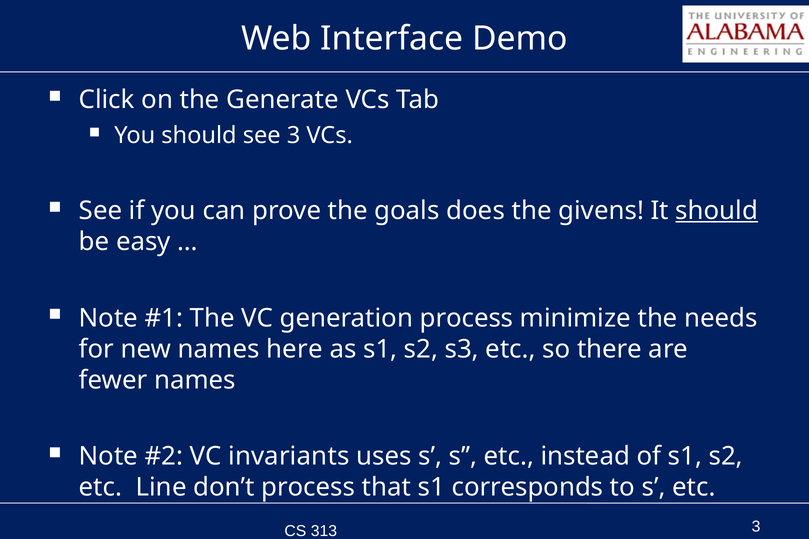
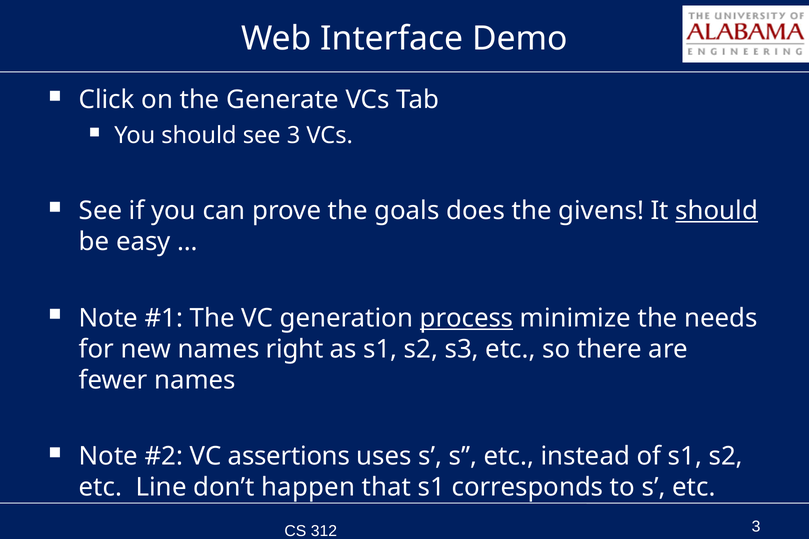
process at (467, 318) underline: none -> present
here: here -> right
invariants: invariants -> assertions
don’t process: process -> happen
313: 313 -> 312
